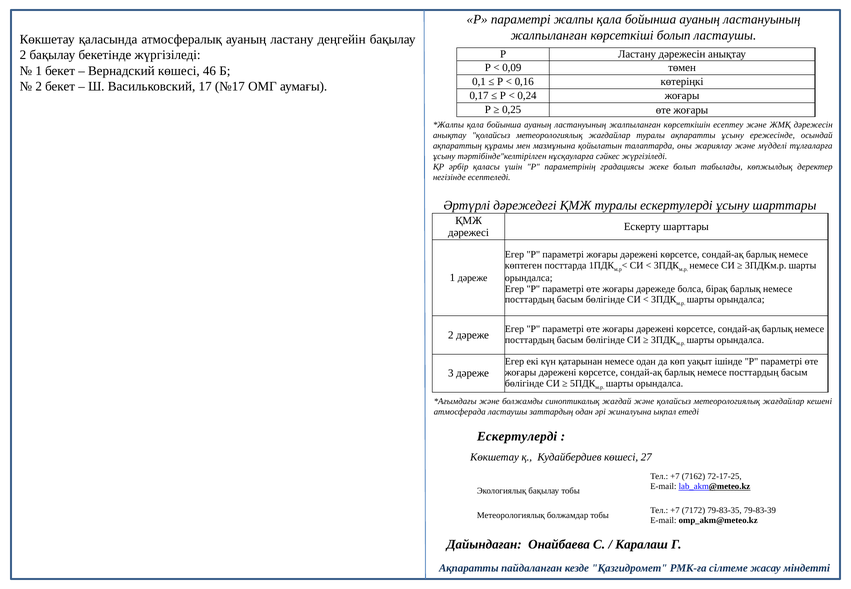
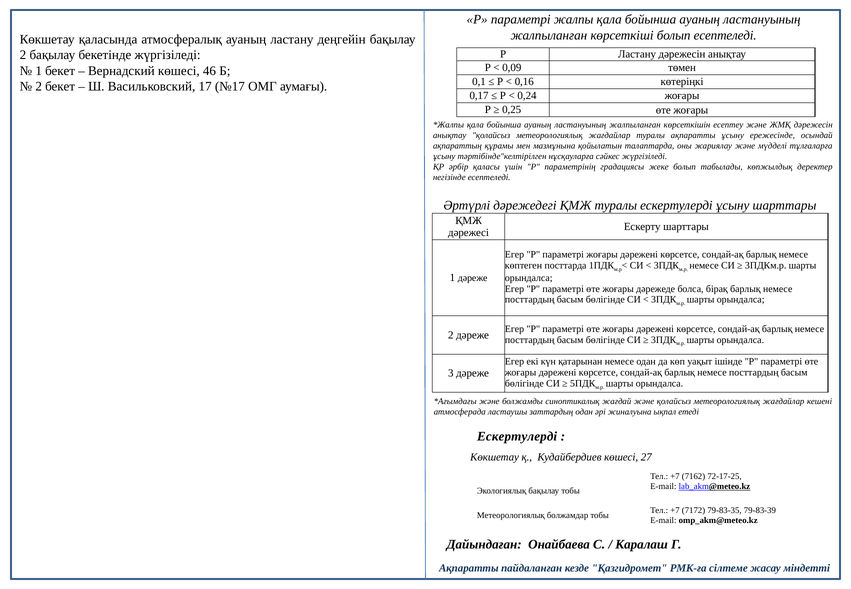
болып ластаушы: ластаушы -> есептеледі
